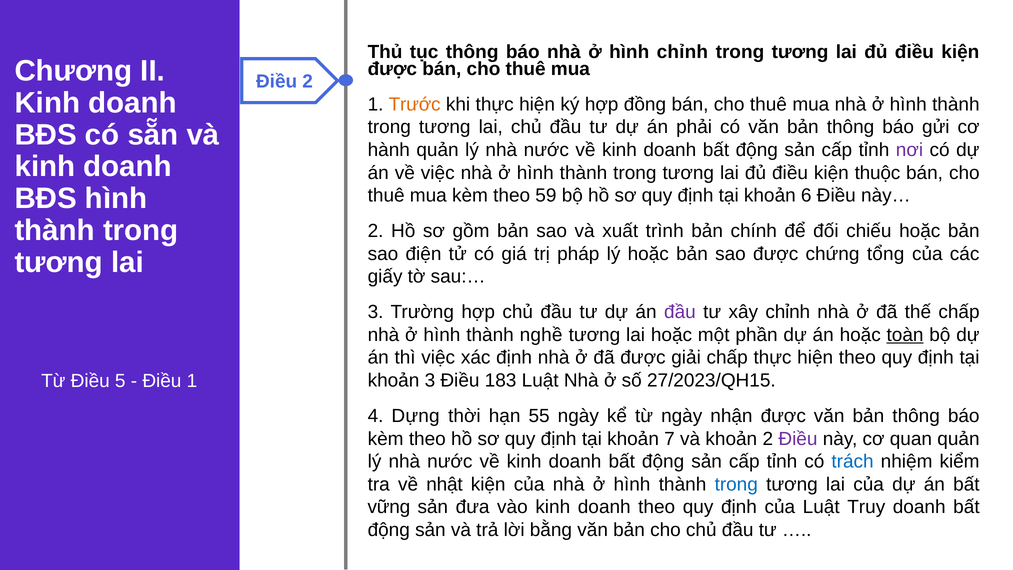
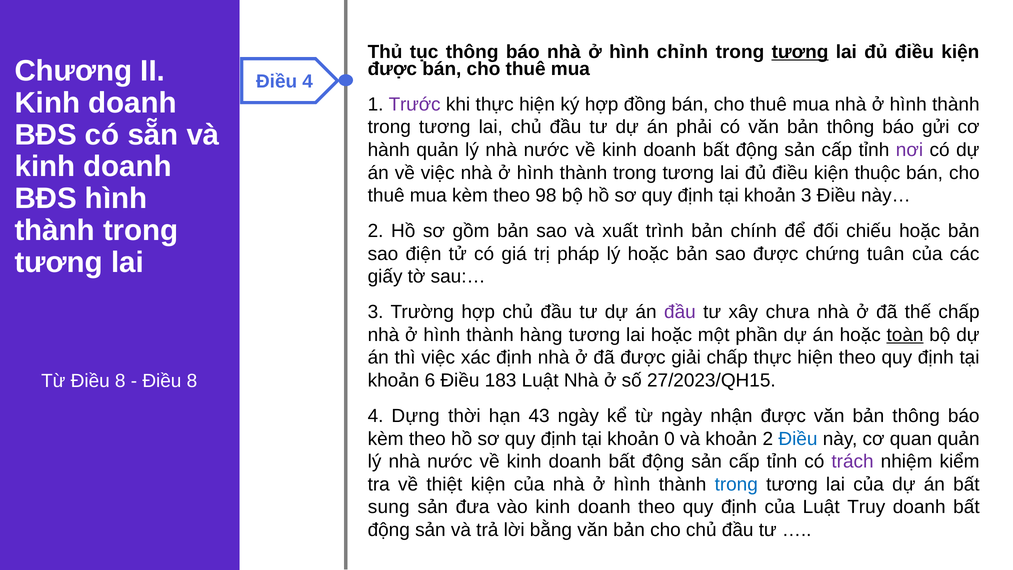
tương at (800, 52) underline: none -> present
Điều 2: 2 -> 4
Trước colour: orange -> purple
59: 59 -> 98
khoản 6: 6 -> 3
tổng: tổng -> tuân
xây chỉnh: chỉnh -> chưa
nghề: nghề -> hàng
khoản 3: 3 -> 6
Từ Điều 5: 5 -> 8
1 at (192, 381): 1 -> 8
55: 55 -> 43
7: 7 -> 0
Điều at (798, 439) colour: purple -> blue
trách colour: blue -> purple
nhật: nhật -> thiệt
vững: vững -> sung
